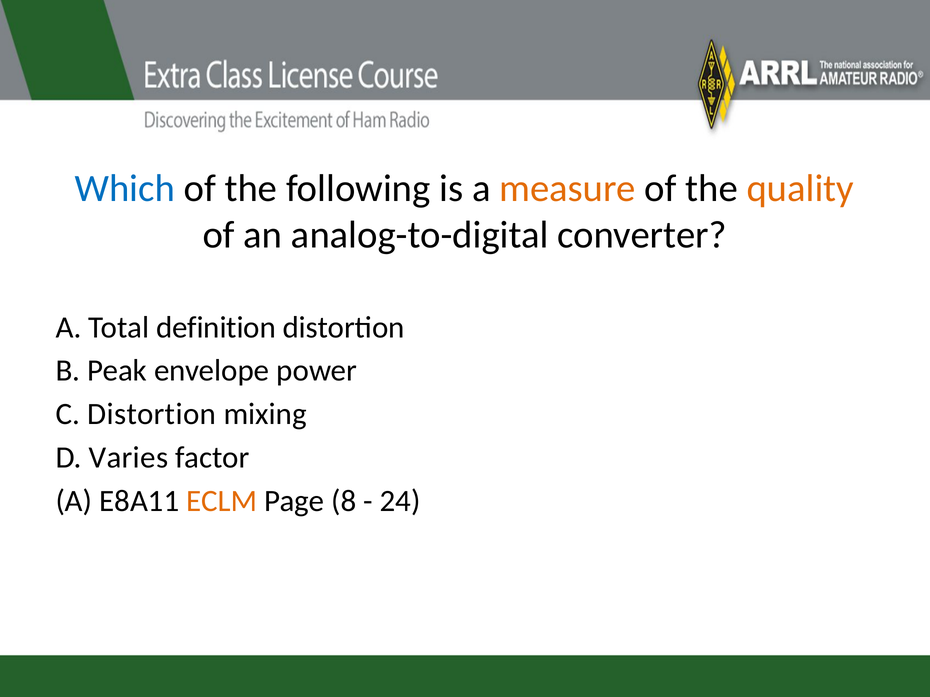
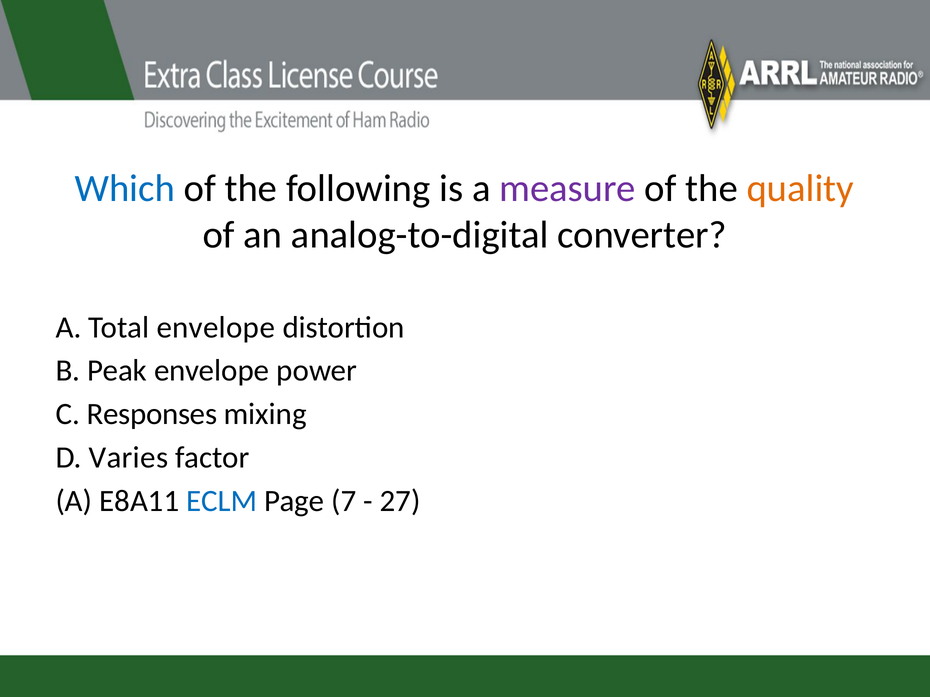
measure colour: orange -> purple
Total definition: definition -> envelope
C Distortion: Distortion -> Responses
ECLM colour: orange -> blue
8: 8 -> 7
24: 24 -> 27
